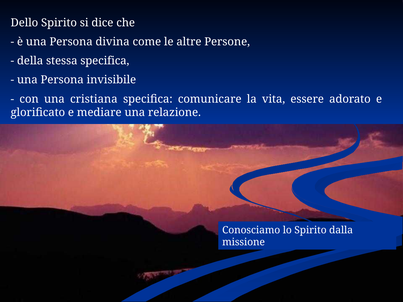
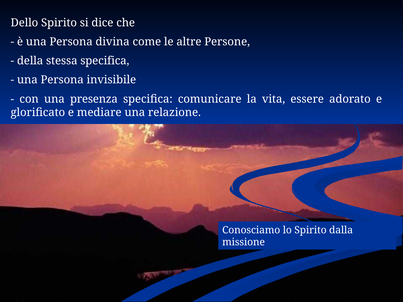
cristiana: cristiana -> presenza
